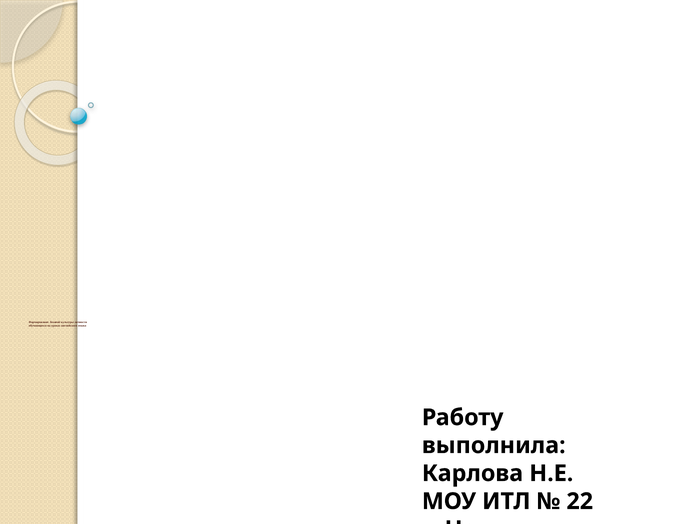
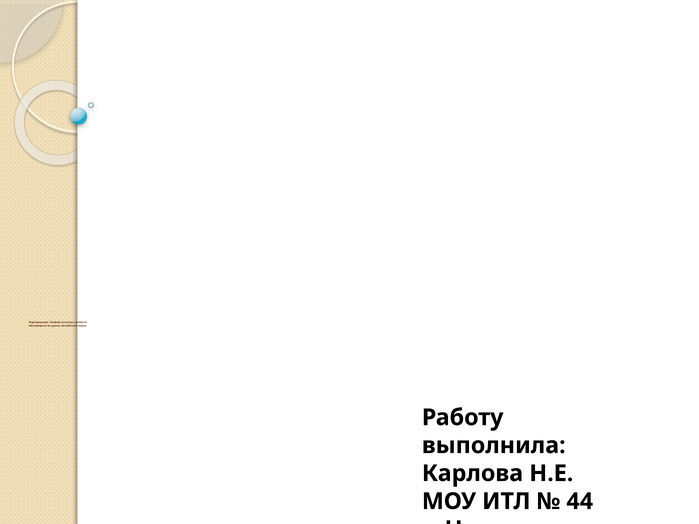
22: 22 -> 44
